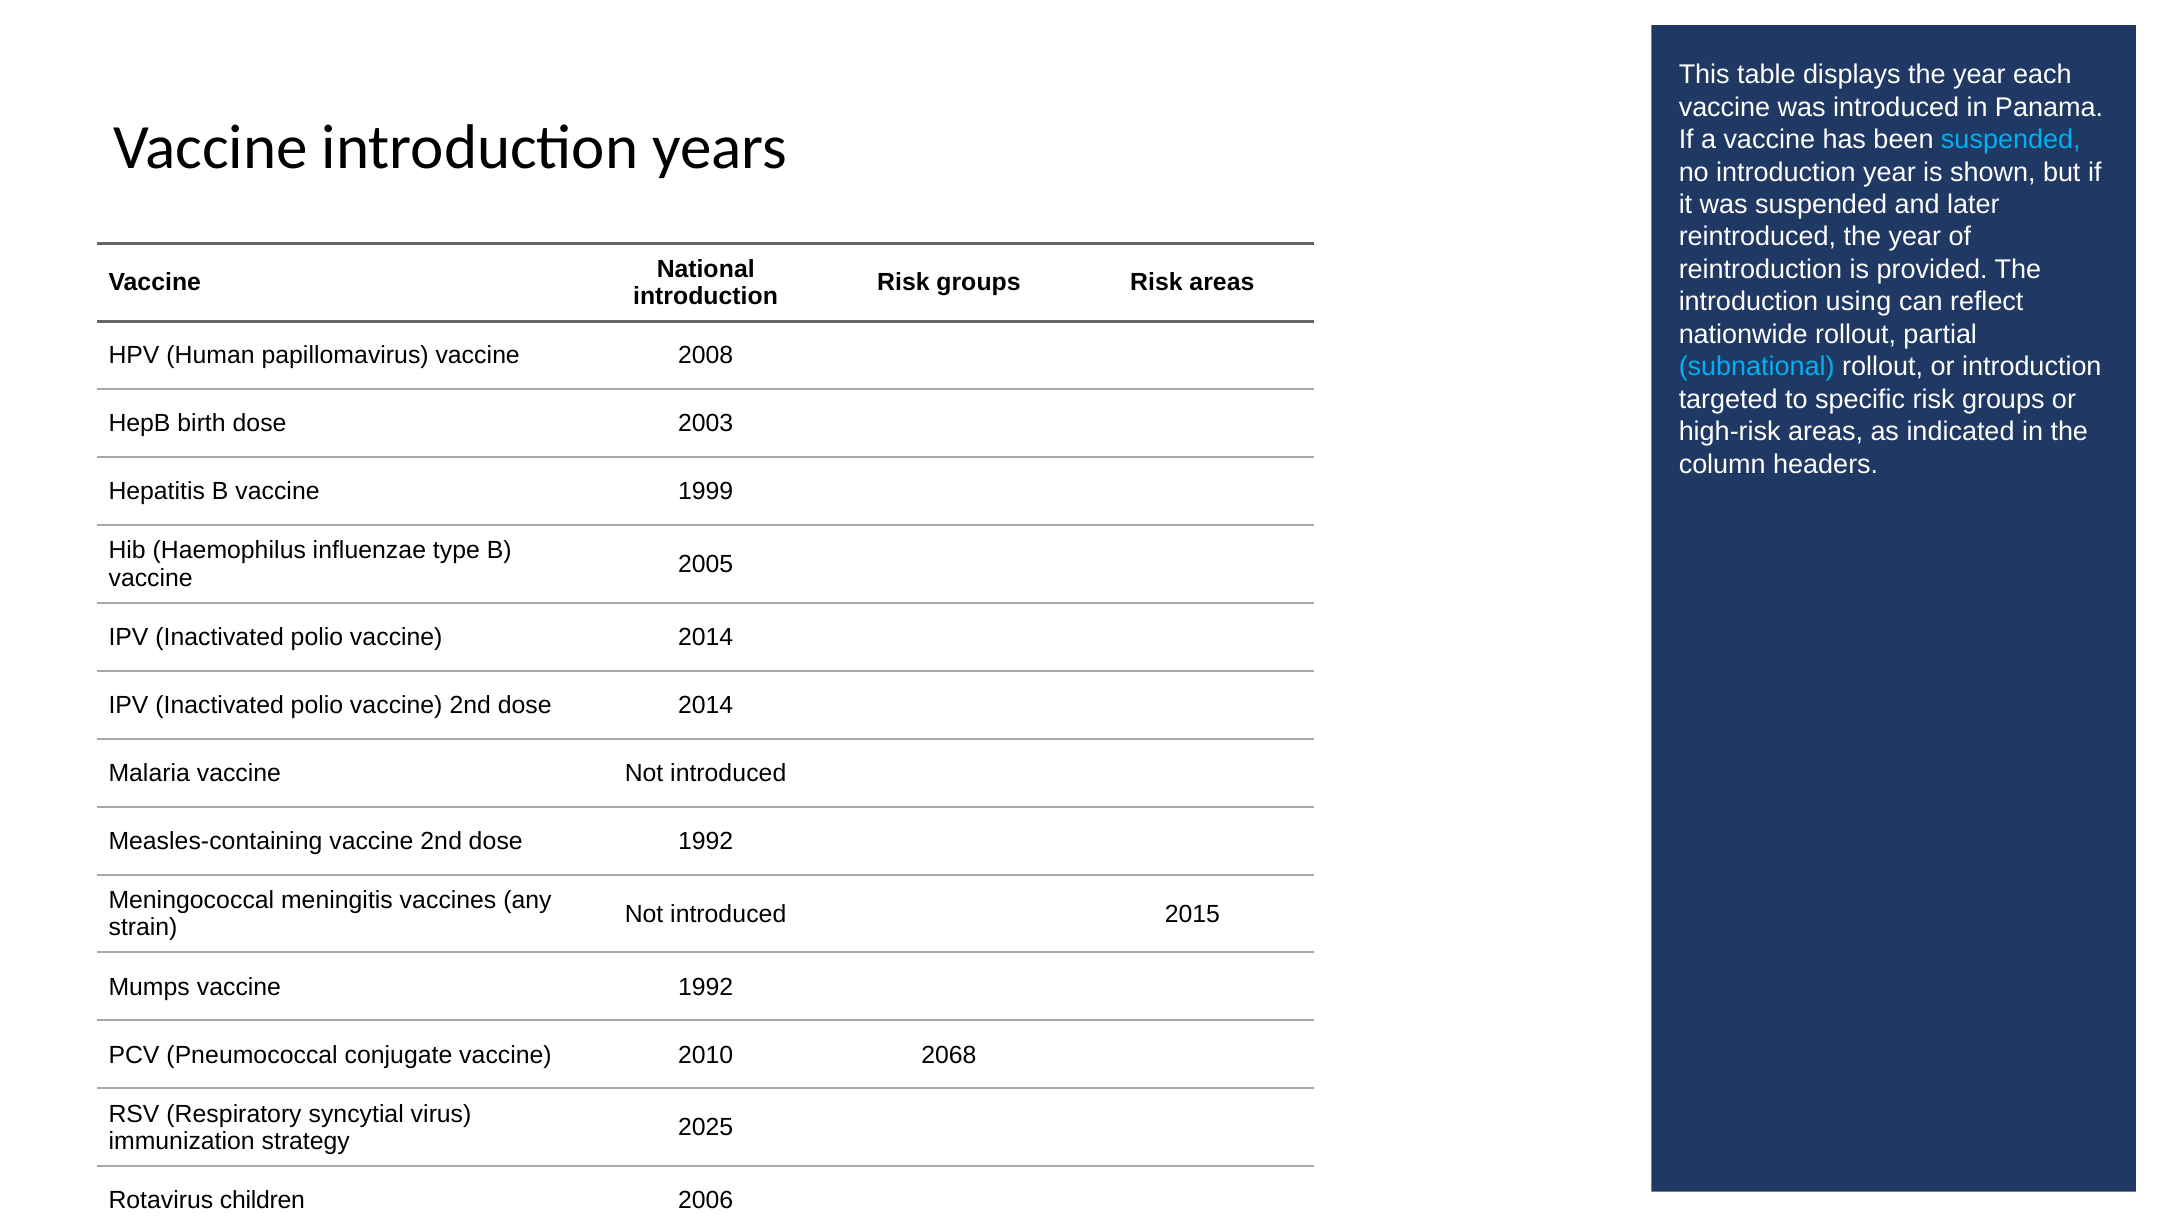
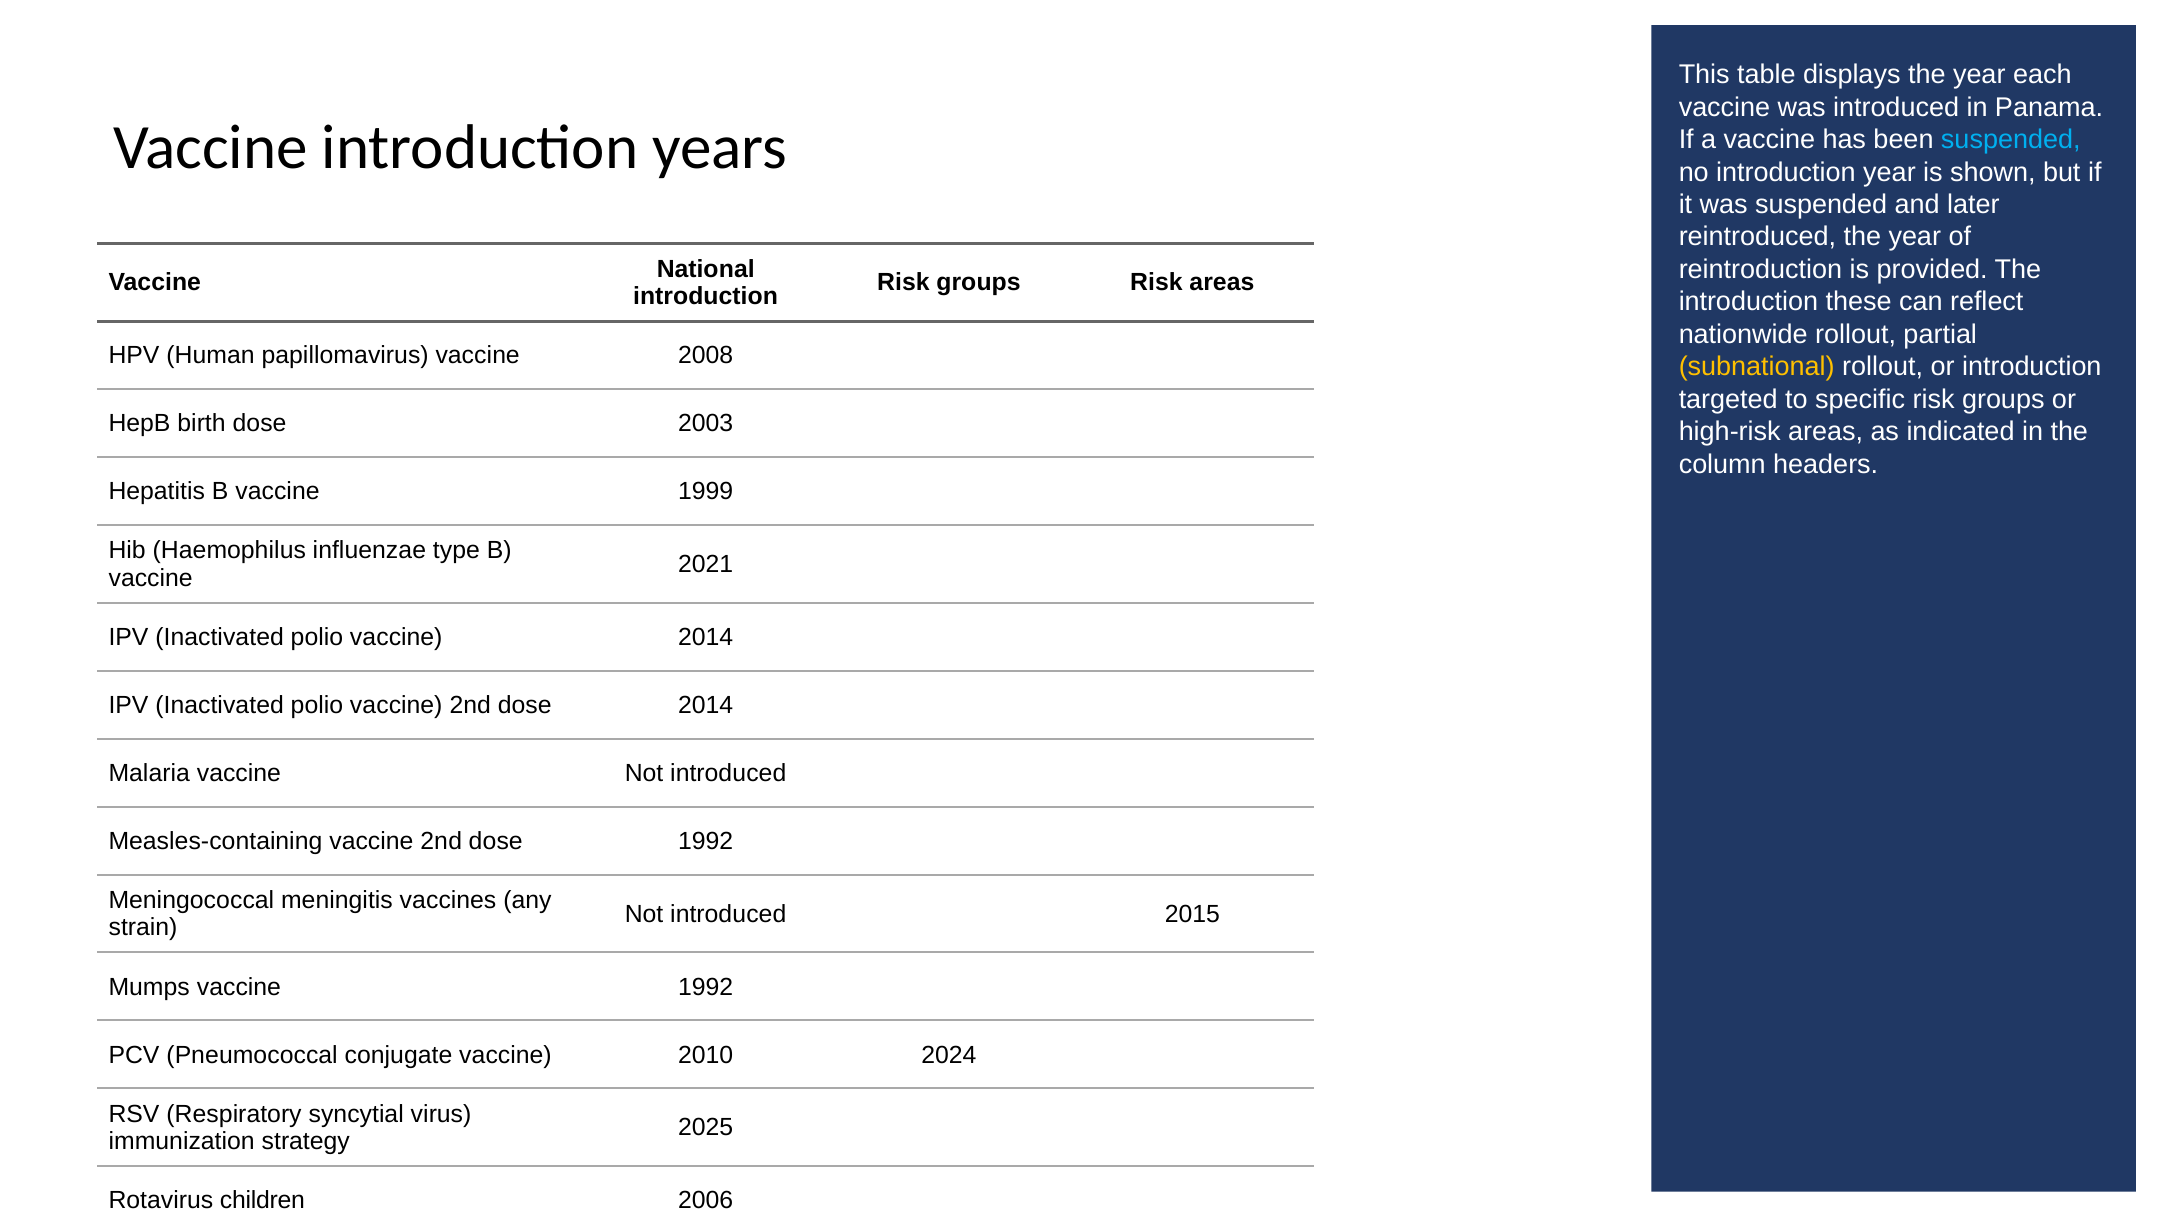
using: using -> these
subnational colour: light blue -> yellow
2005: 2005 -> 2021
2068: 2068 -> 2024
